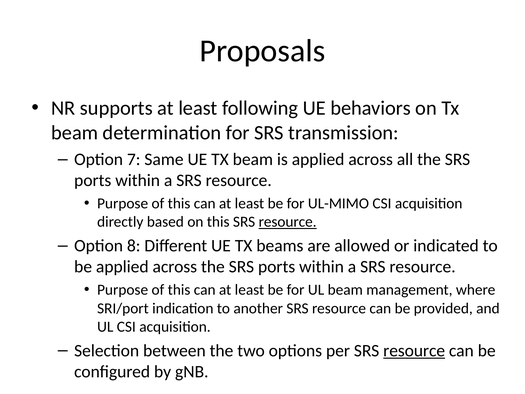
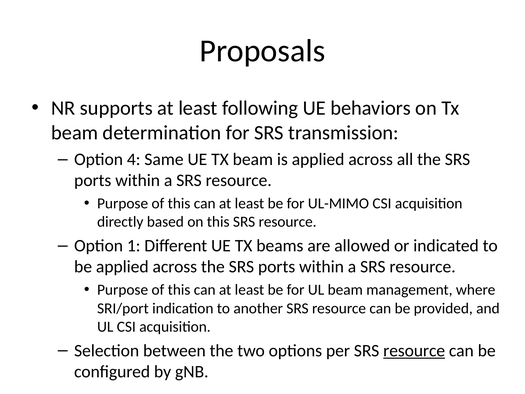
7: 7 -> 4
resource at (288, 222) underline: present -> none
8: 8 -> 1
